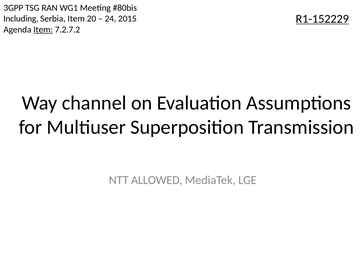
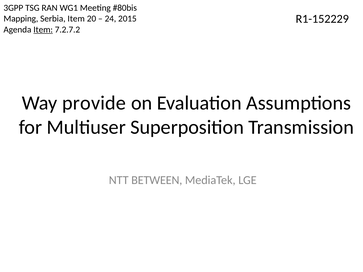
R1-152229 underline: present -> none
Including: Including -> Mapping
channel: channel -> provide
ALLOWED: ALLOWED -> BETWEEN
